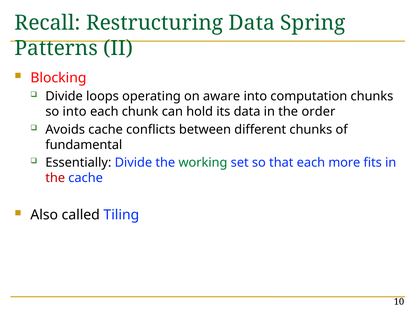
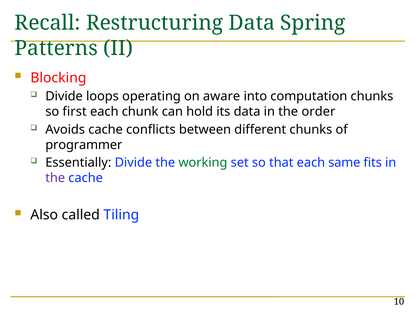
so into: into -> first
fundamental: fundamental -> programmer
more: more -> same
the at (55, 178) colour: red -> purple
